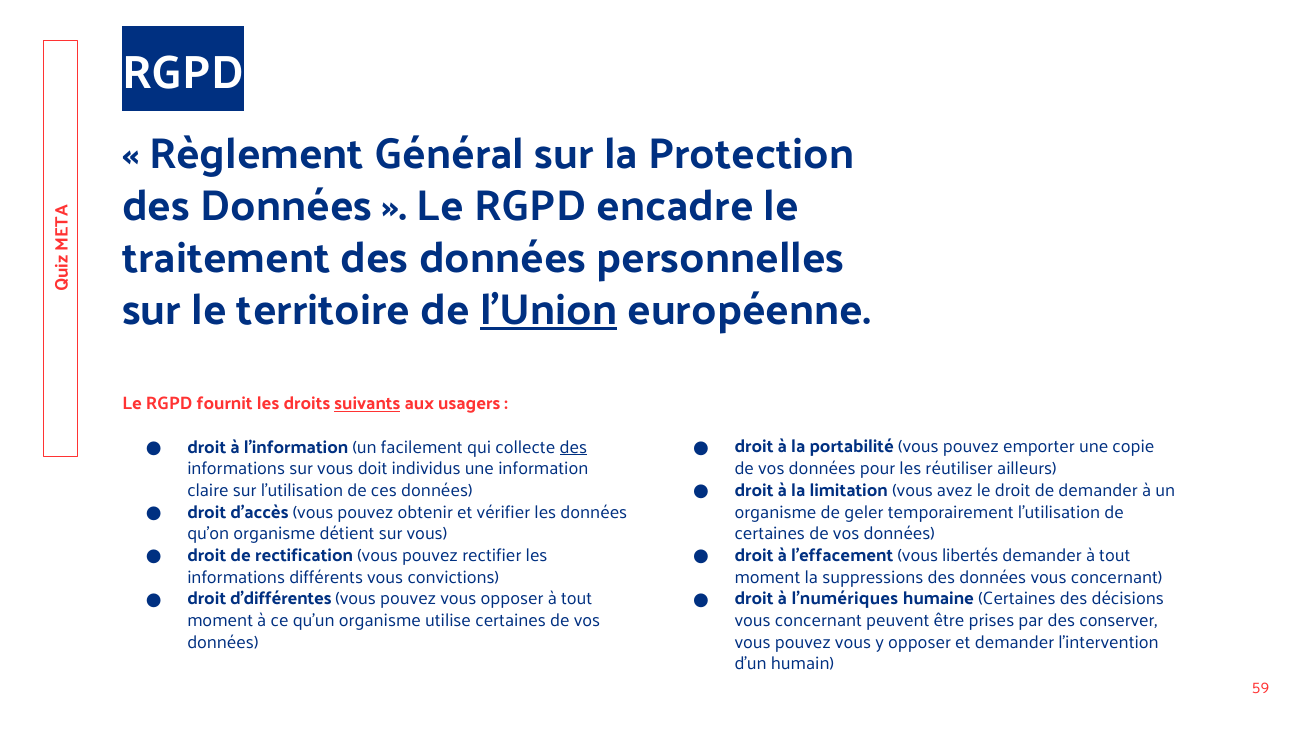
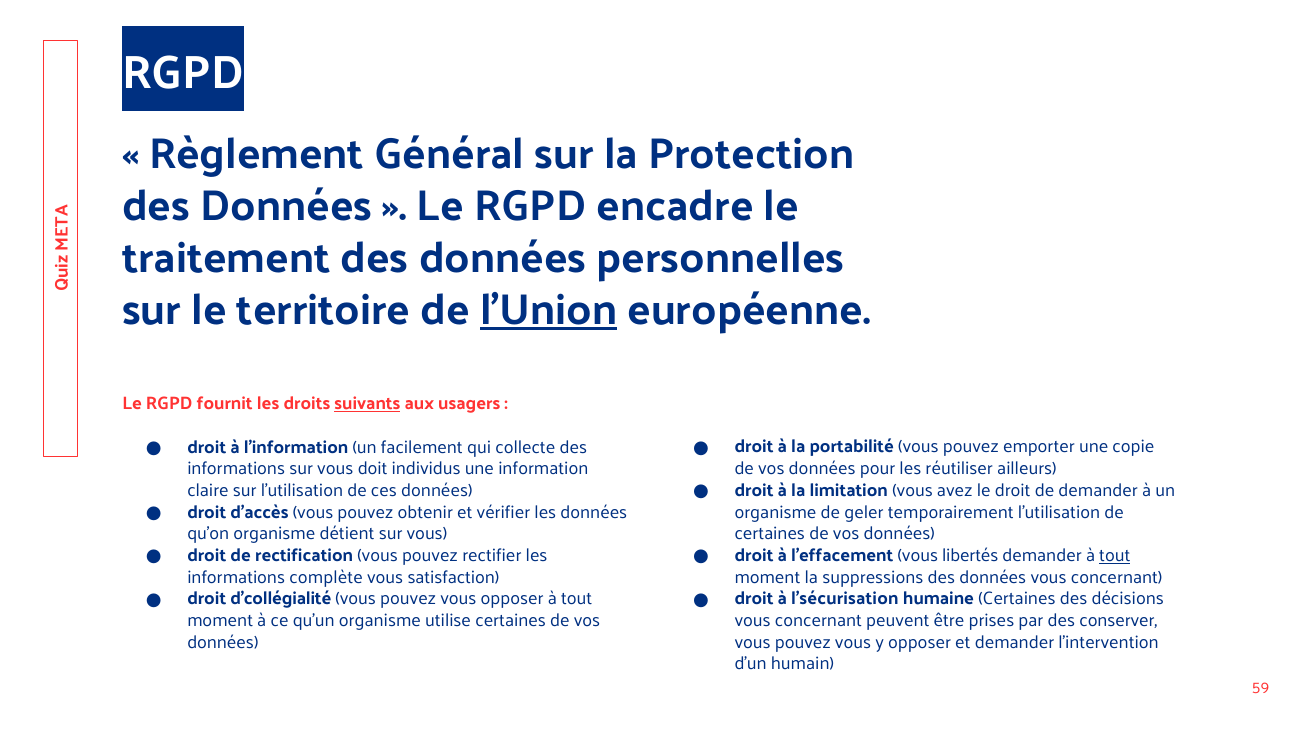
des at (573, 447) underline: present -> none
tout at (1115, 556) underline: none -> present
différents: différents -> complète
convictions: convictions -> satisfaction
d’différentes: d’différentes -> d’collégialité
l’numériques: l’numériques -> l’sécurisation
